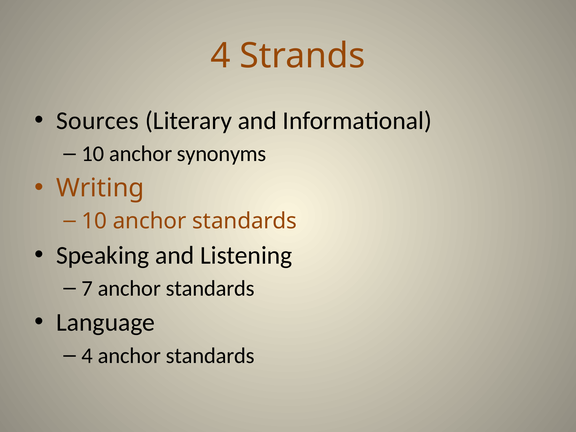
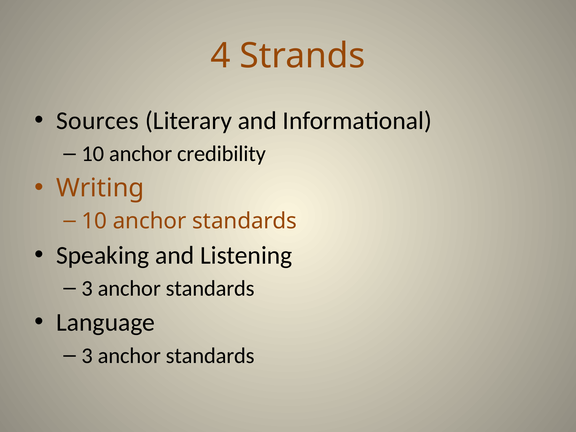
synonyms: synonyms -> credibility
7 at (87, 288): 7 -> 3
4 at (87, 356): 4 -> 3
